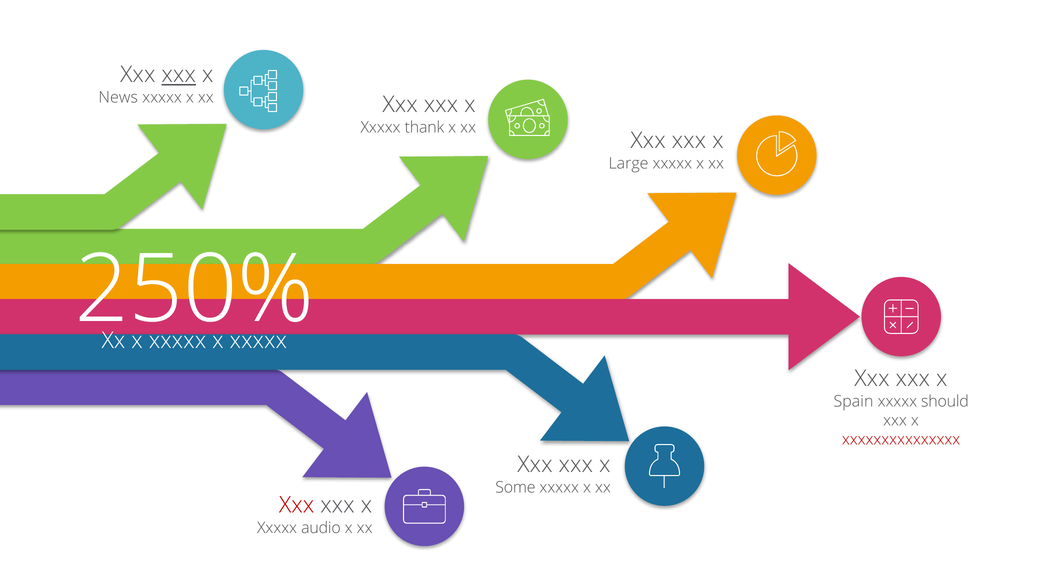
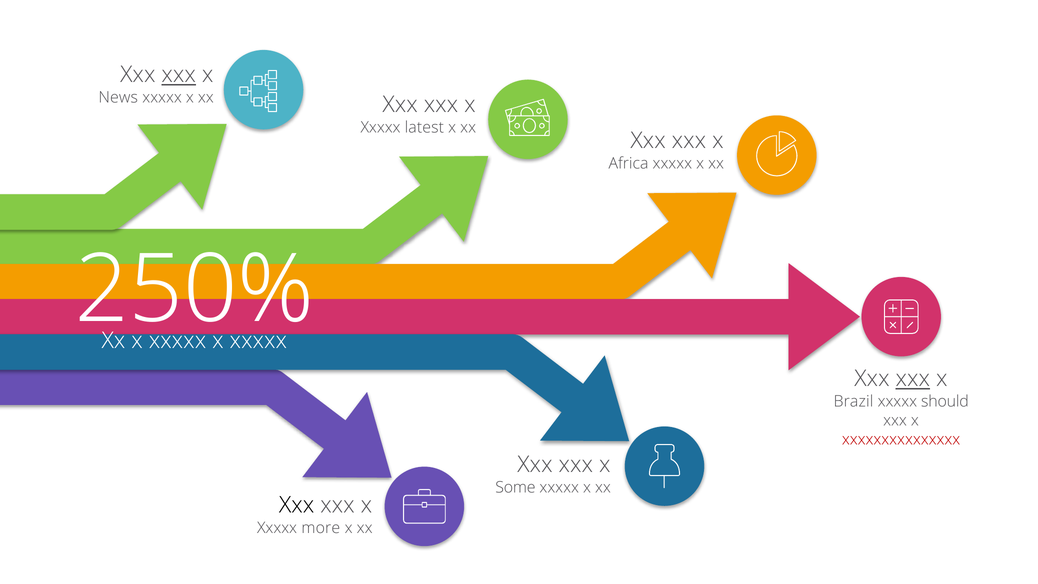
thank: thank -> latest
Large: Large -> Africa
xxx at (913, 379) underline: none -> present
Spain: Spain -> Brazil
Xxx at (297, 505) colour: red -> black
audio: audio -> more
